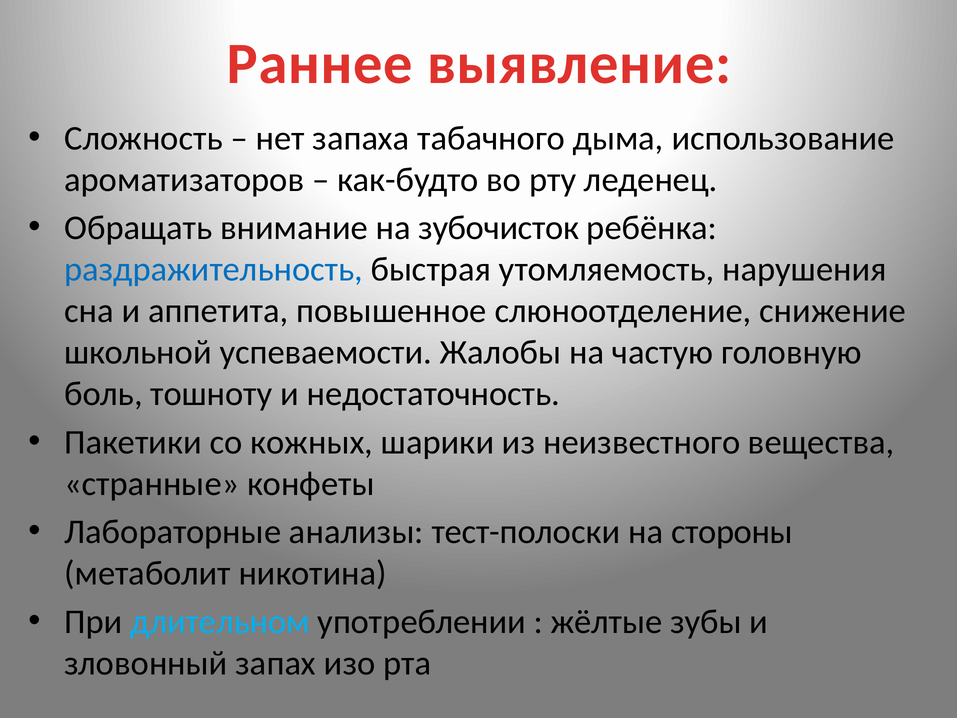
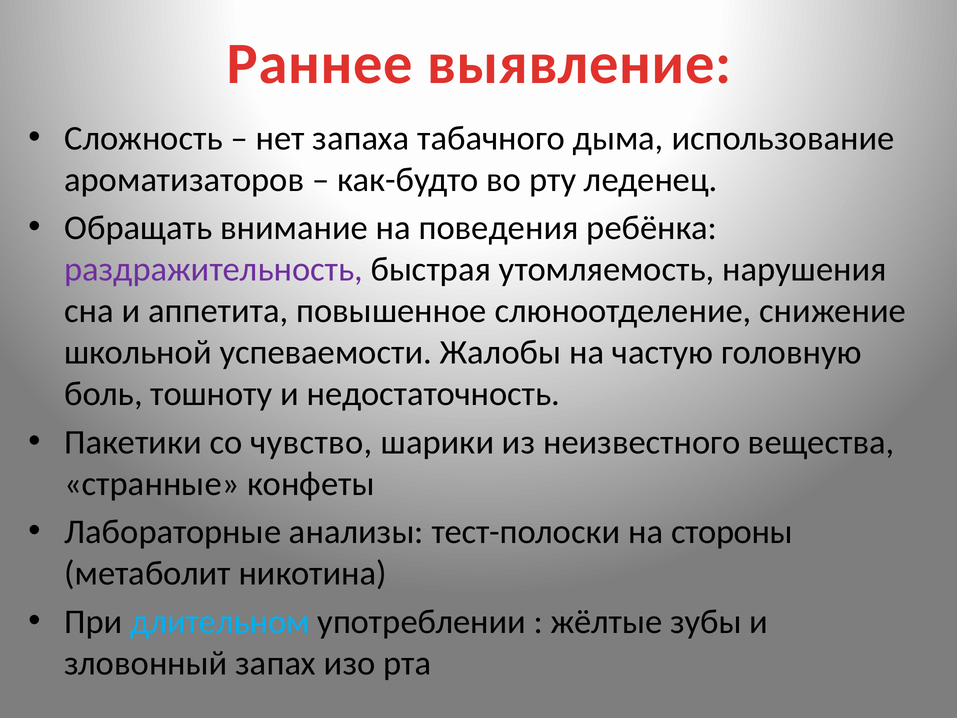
зубочисток: зубочисток -> поведения
раздражительность colour: blue -> purple
кожных: кожных -> чувство
